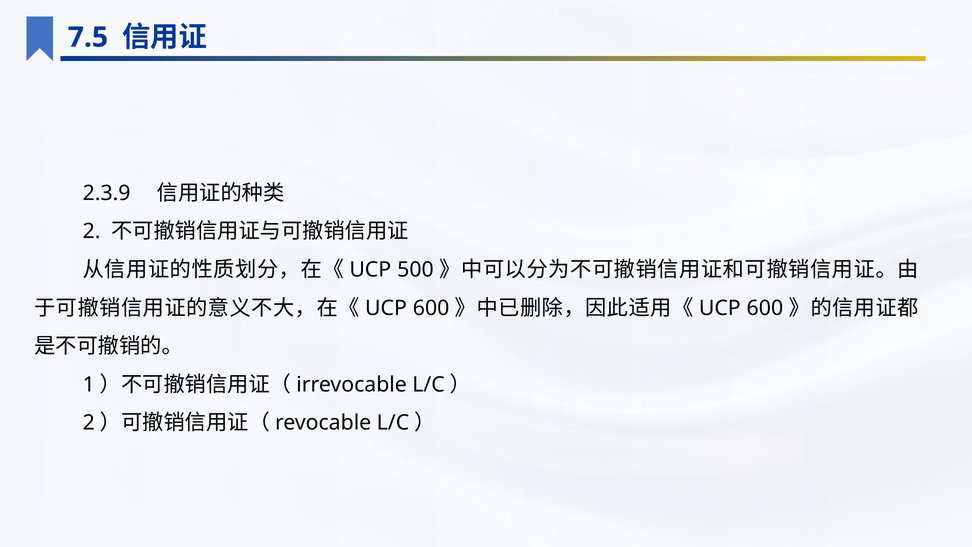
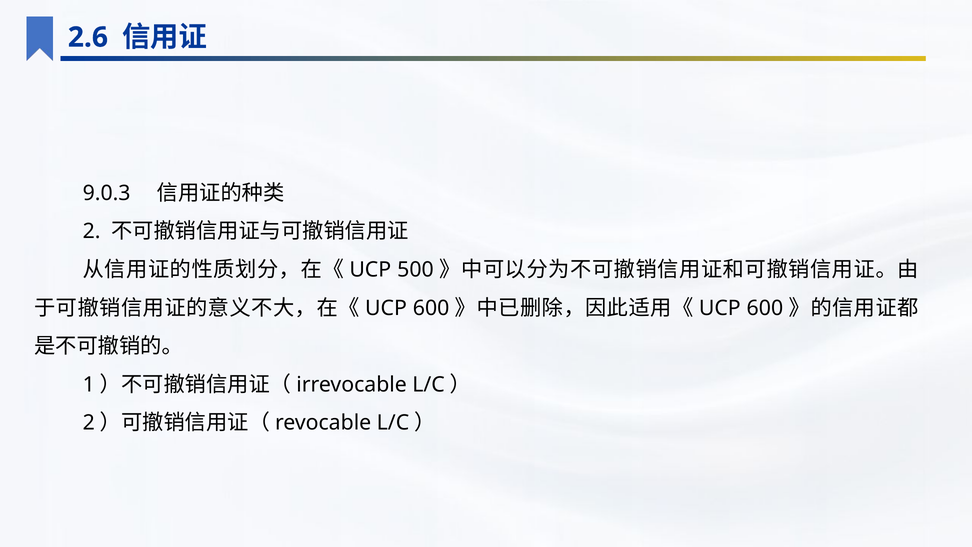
7.5: 7.5 -> 2.6
2.3.9: 2.3.9 -> 9.0.3
